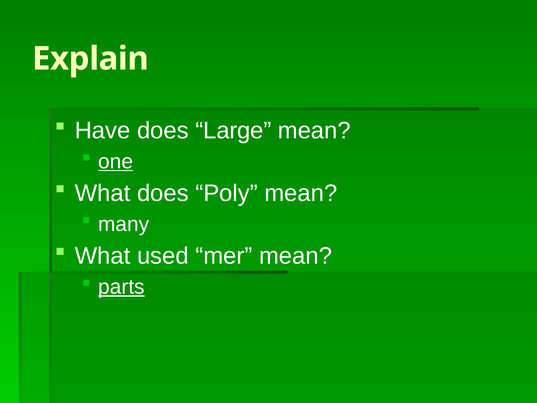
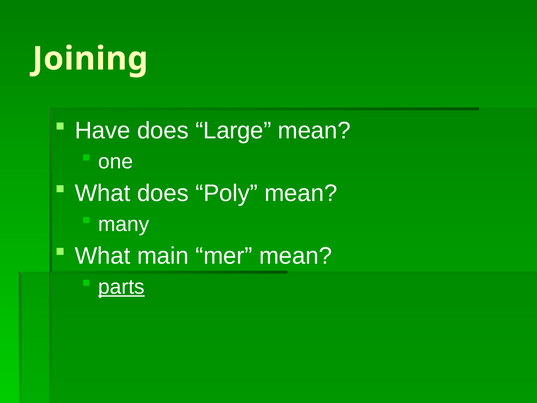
Explain: Explain -> Joining
one underline: present -> none
used: used -> main
